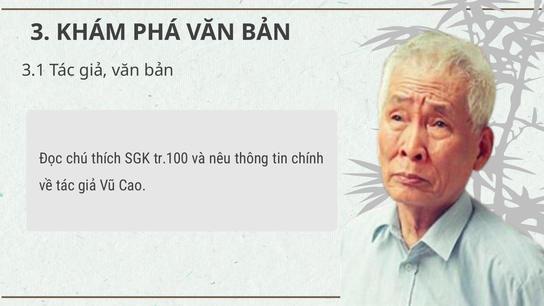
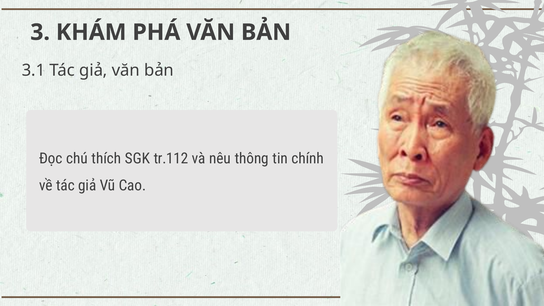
tr.100: tr.100 -> tr.112
